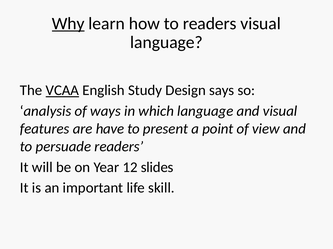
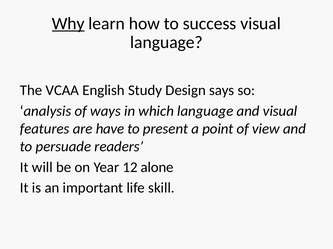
to readers: readers -> success
VCAA underline: present -> none
slides: slides -> alone
